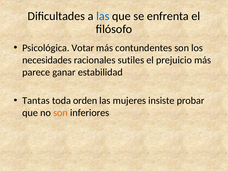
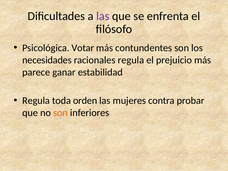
las at (103, 16) colour: blue -> purple
racionales sutiles: sutiles -> regula
Tantas at (36, 101): Tantas -> Regula
insiste: insiste -> contra
